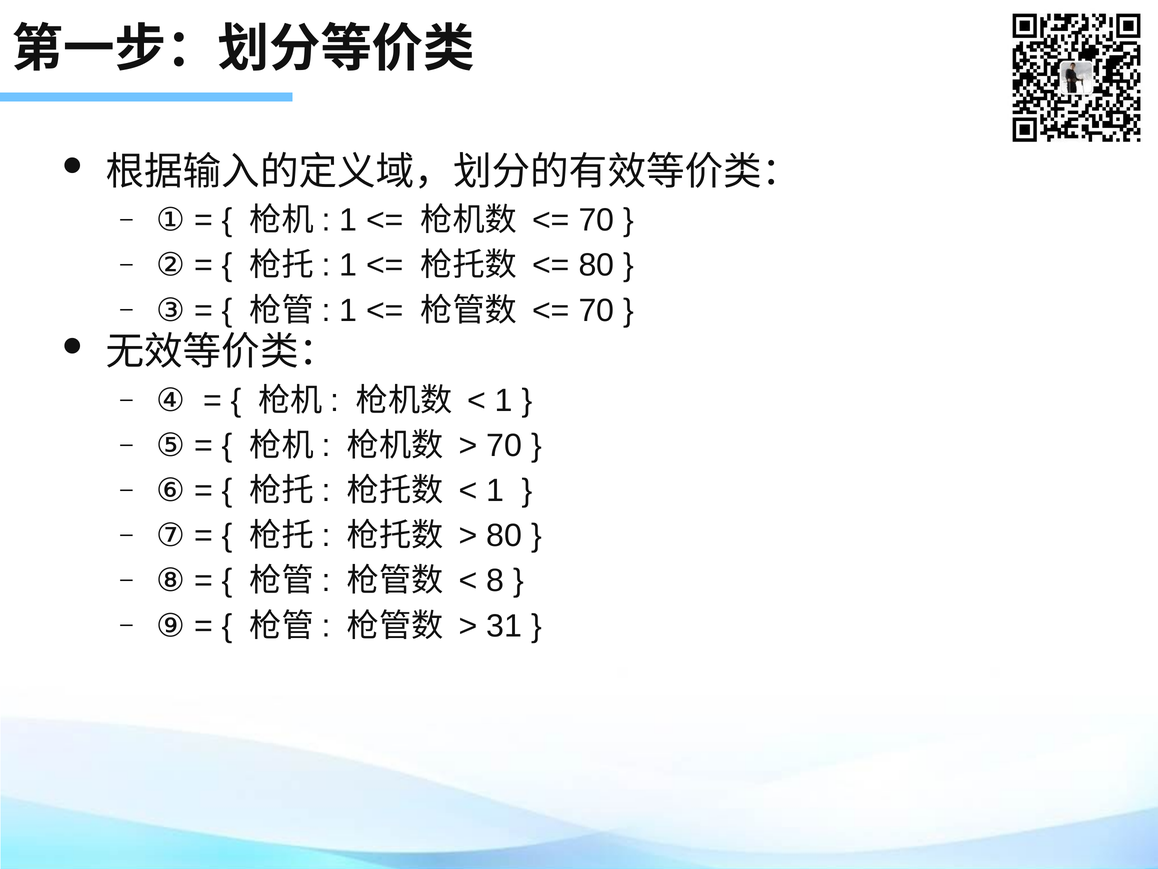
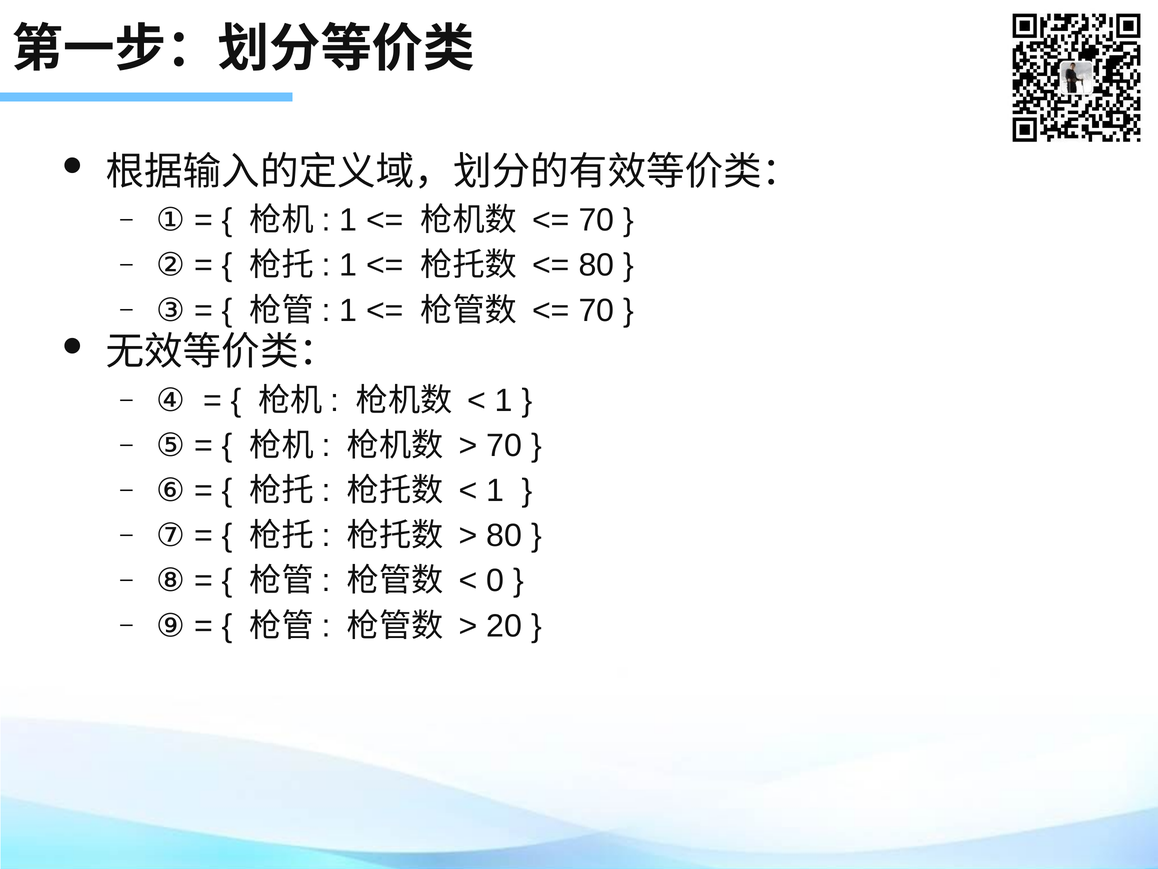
8: 8 -> 0
31: 31 -> 20
